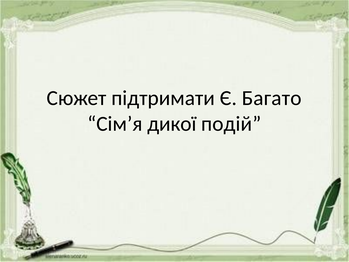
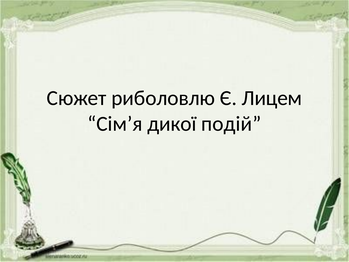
підтримати: підтримати -> риболовлю
Багато: Багато -> Лицем
